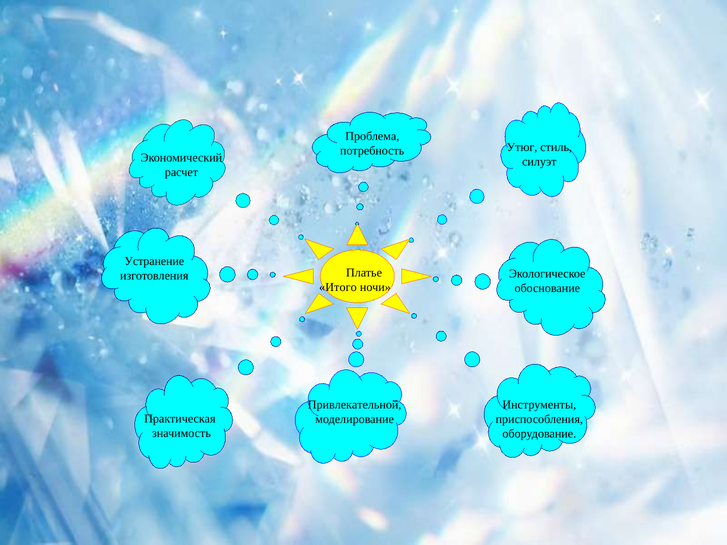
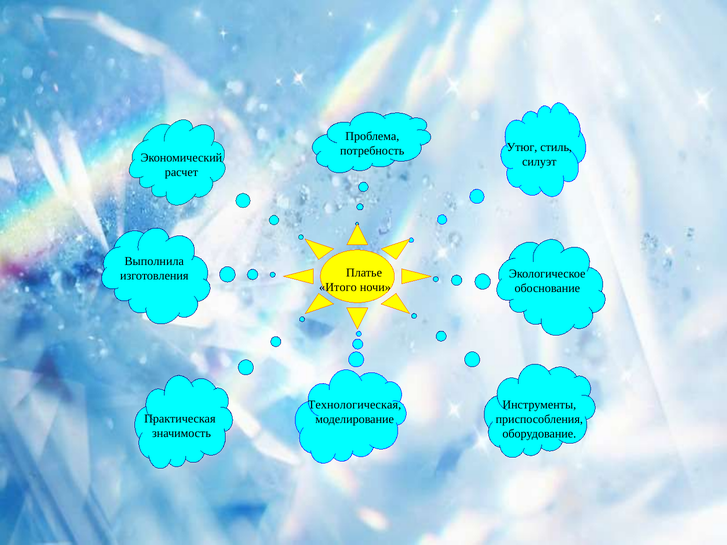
Устранение: Устранение -> Выполнила
Привлекательной: Привлекательной -> Технологическая
